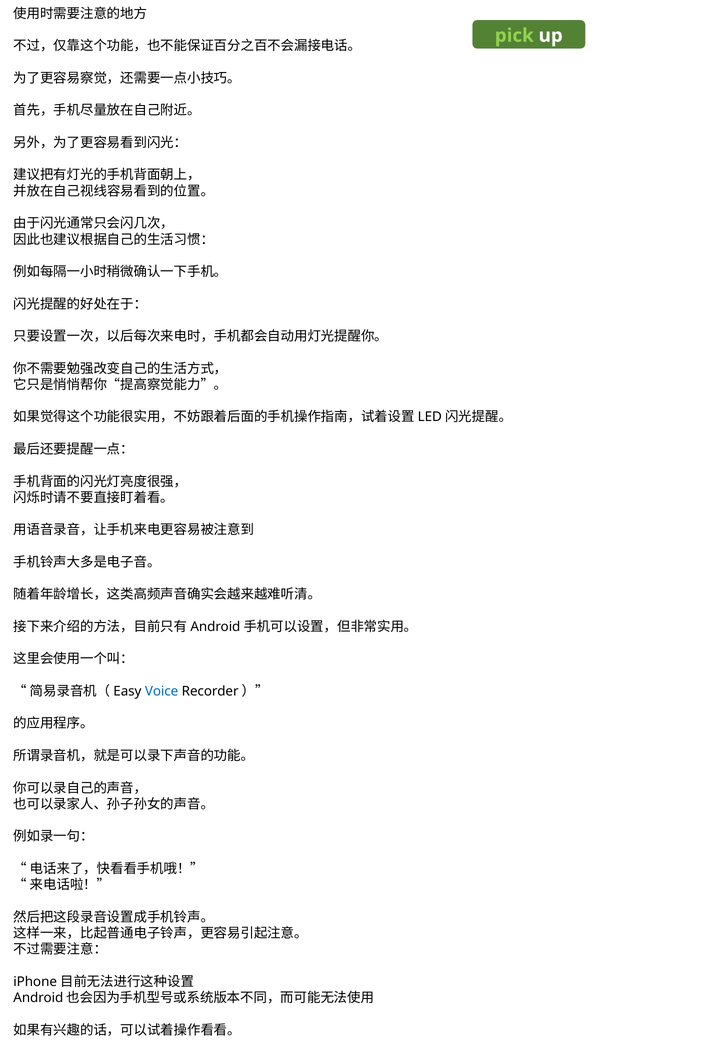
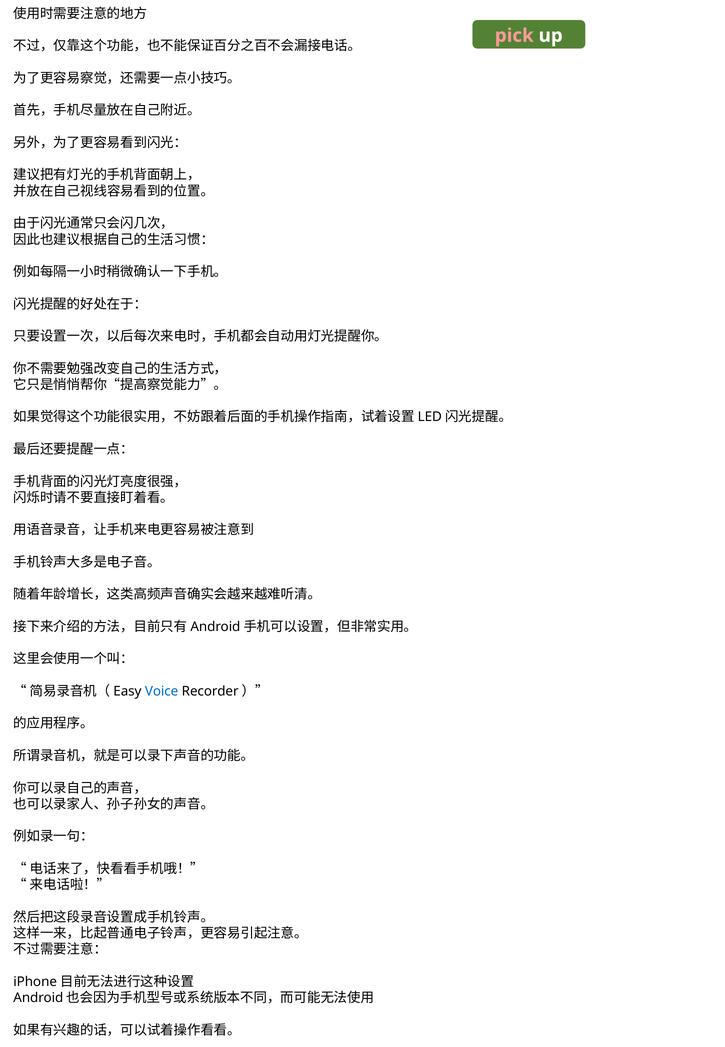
pick colour: light green -> pink
